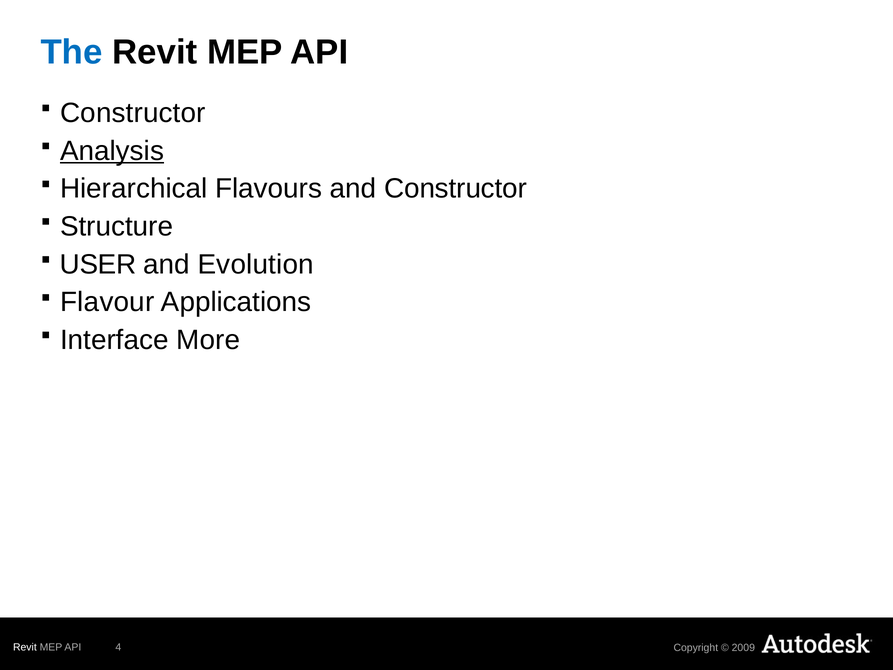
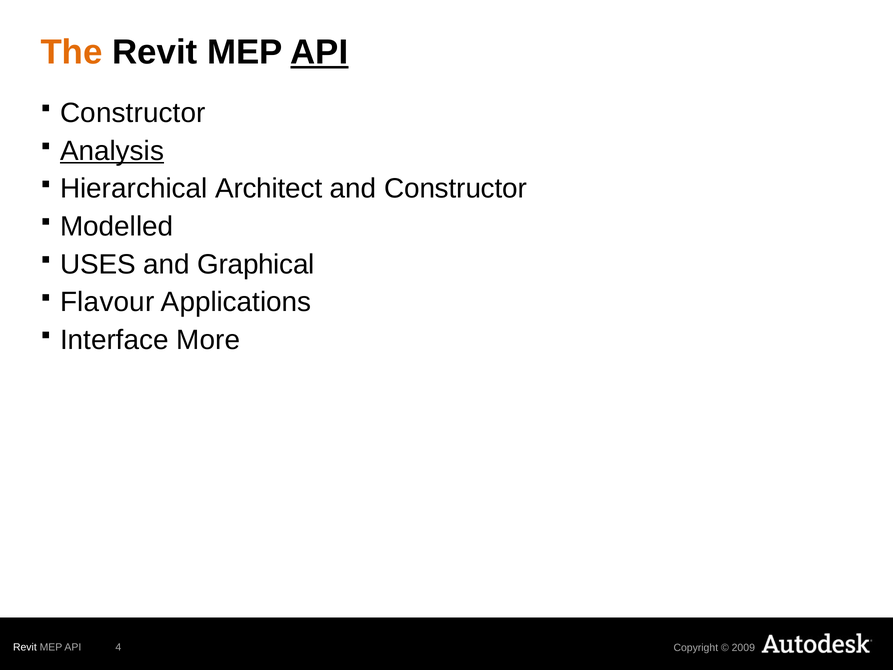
The colour: blue -> orange
API at (319, 52) underline: none -> present
Flavours: Flavours -> Architect
Structure: Structure -> Modelled
USER: USER -> USES
Evolution: Evolution -> Graphical
